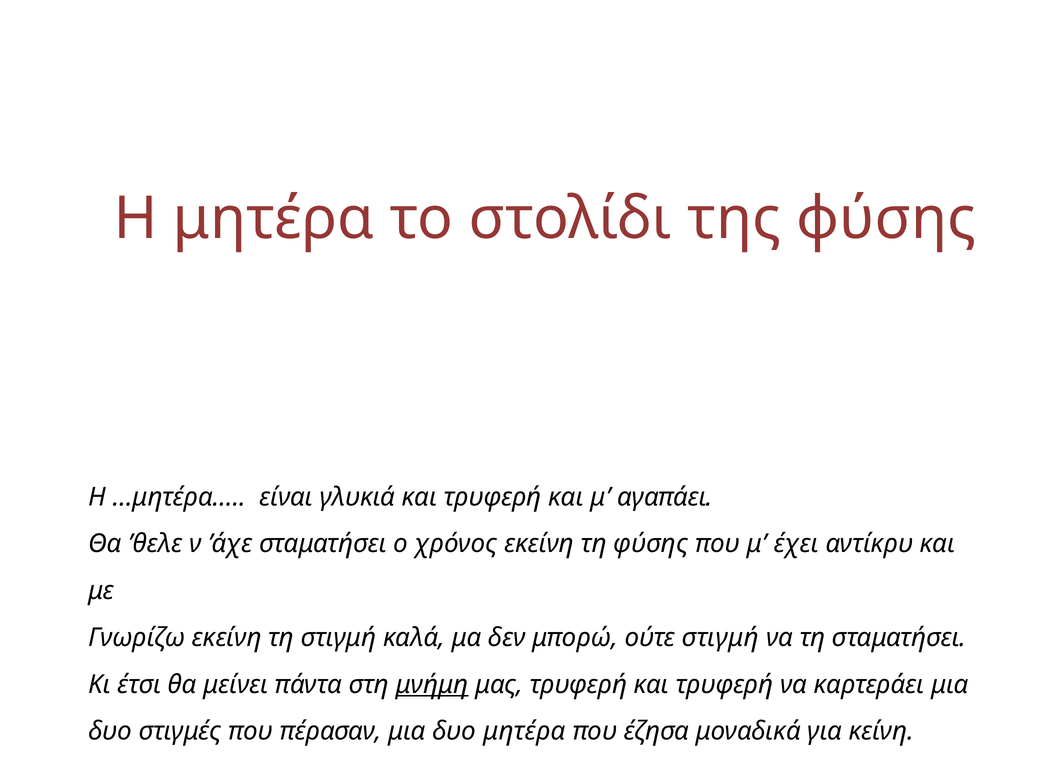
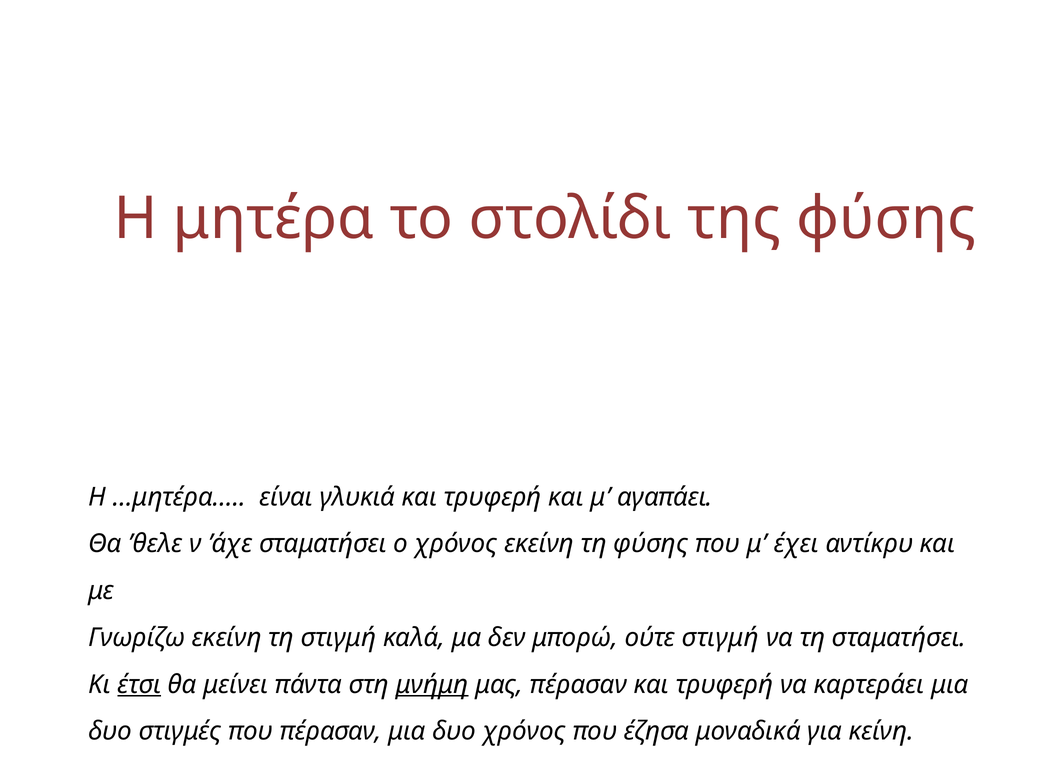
έτσι underline: none -> present
μας τρυφερή: τρυφερή -> πέρασαν
δυο μητέρα: μητέρα -> χρόνος
